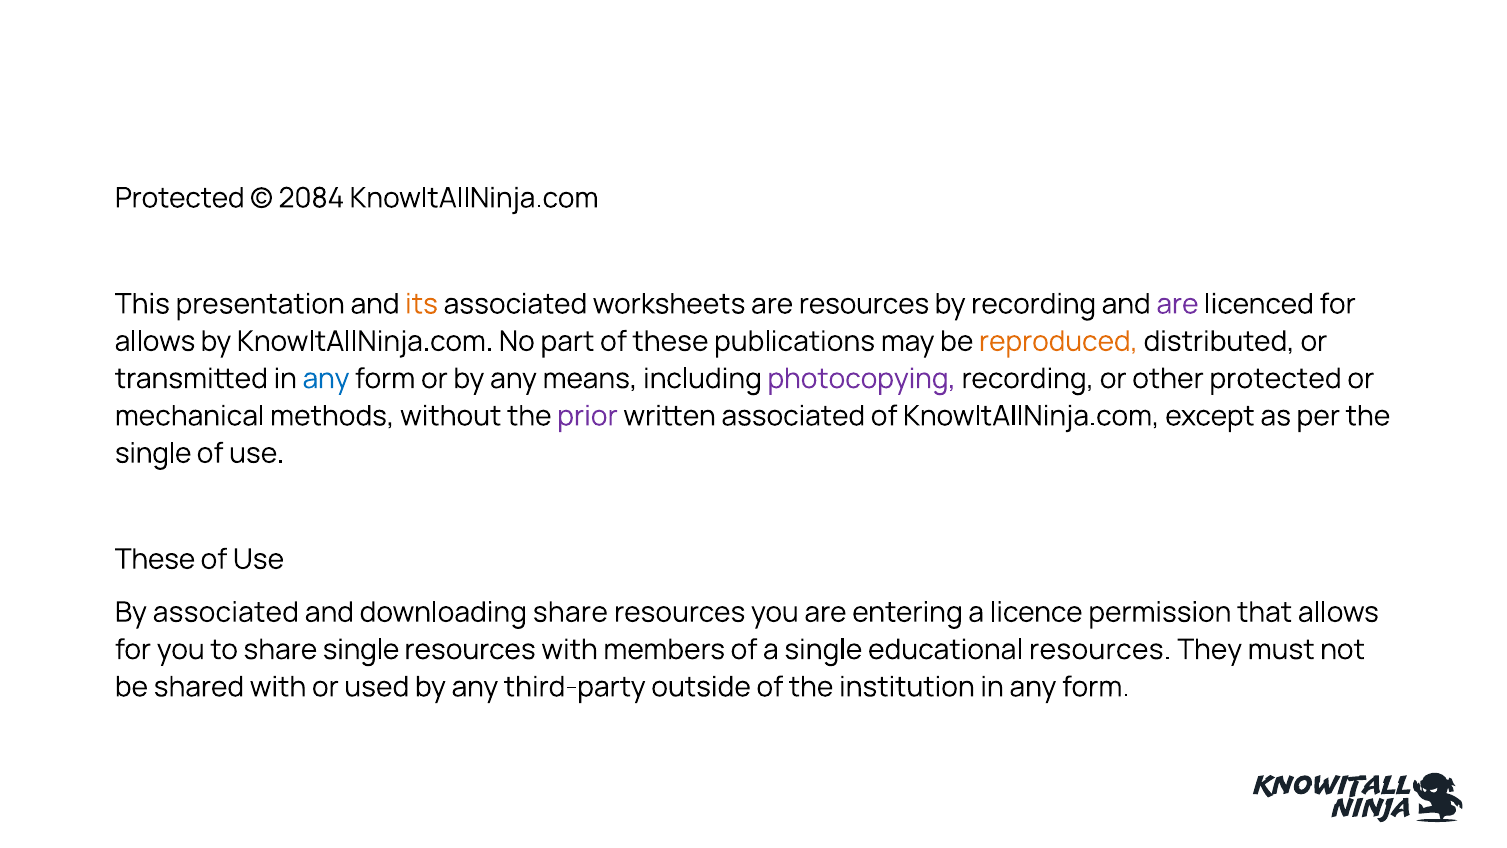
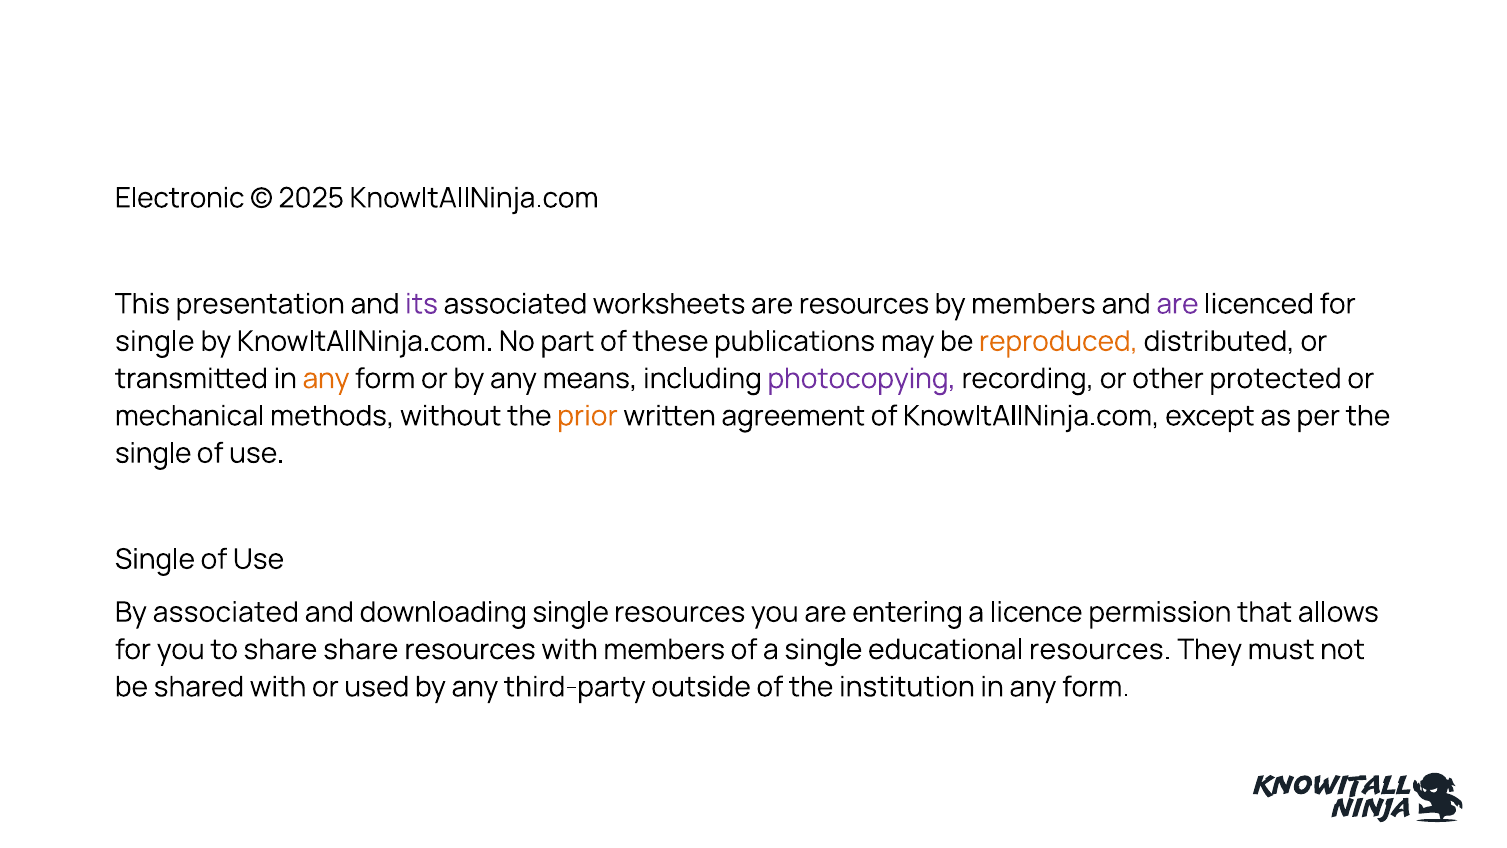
Protected at (180, 198): Protected -> Electronic
2084: 2084 -> 2025
its colour: orange -> purple
by recording: recording -> members
allows at (155, 341): allows -> single
any at (326, 379) colour: blue -> orange
prior colour: purple -> orange
written associated: associated -> agreement
These at (155, 559): These -> Single
downloading share: share -> single
share single: single -> share
